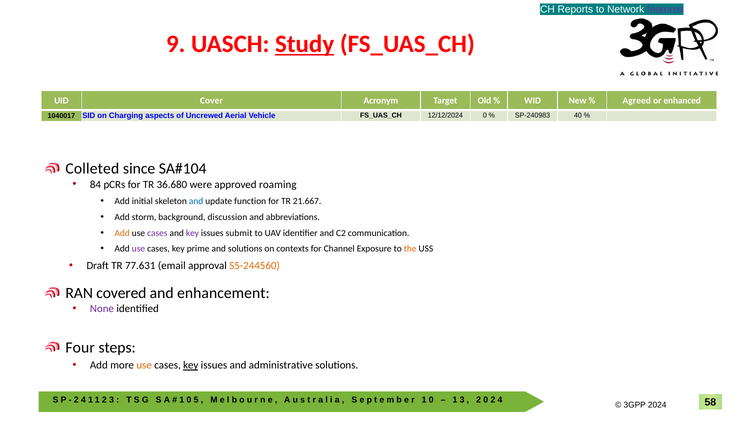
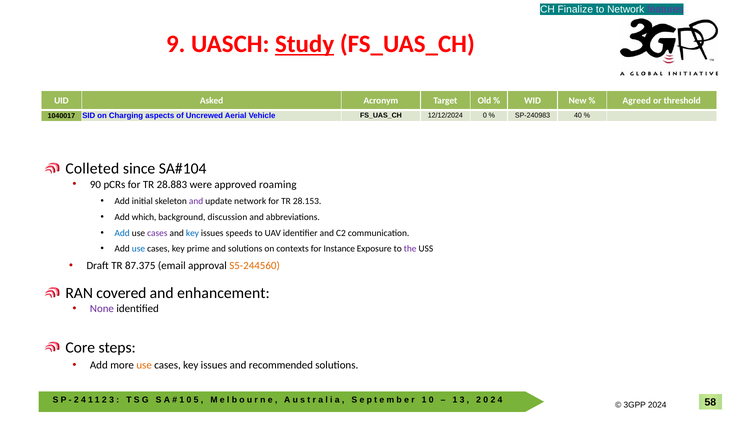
Reports: Reports -> Finalize
Cover: Cover -> Asked
enhanced: enhanced -> threshold
84: 84 -> 90
36.680: 36.680 -> 28.883
and at (196, 201) colour: blue -> purple
update function: function -> network
21.667: 21.667 -> 28.153
storm: storm -> which
Add at (122, 233) colour: orange -> blue
key at (192, 233) colour: purple -> blue
submit: submit -> speeds
use at (138, 249) colour: purple -> blue
Channel: Channel -> Instance
the colour: orange -> purple
77.631: 77.631 -> 87.375
Four: Four -> Core
key at (191, 366) underline: present -> none
administrative: administrative -> recommended
